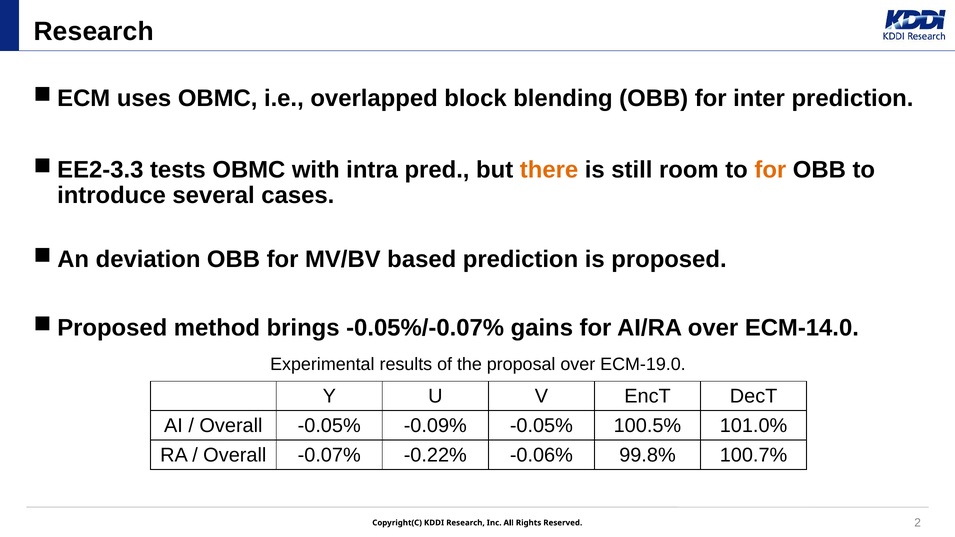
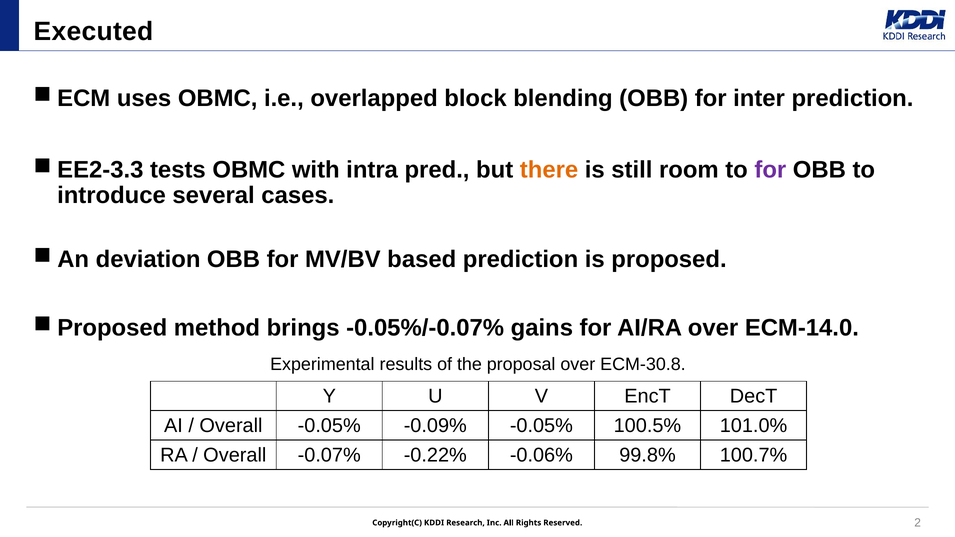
Research at (94, 31): Research -> Executed
for at (770, 170) colour: orange -> purple
ECM-19.0: ECM-19.0 -> ECM-30.8
